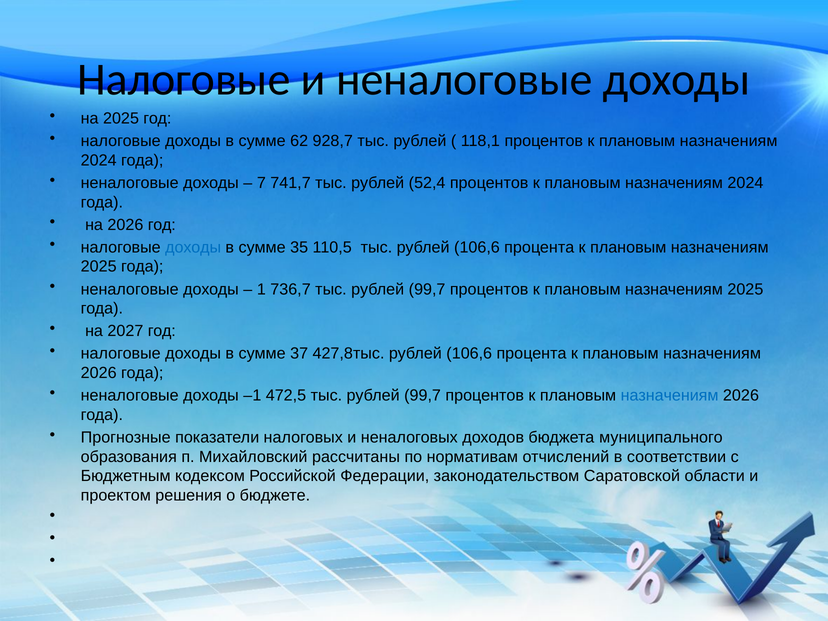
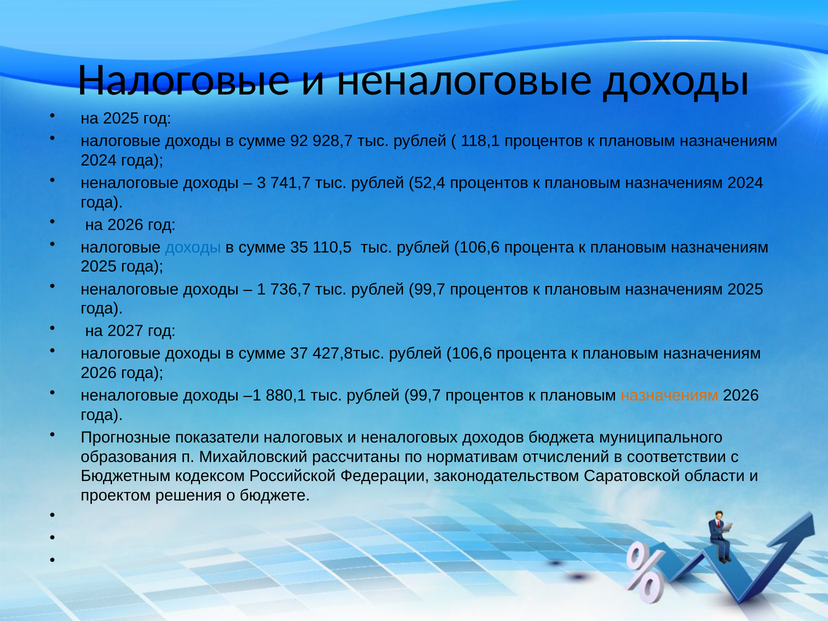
62: 62 -> 92
7: 7 -> 3
472,5: 472,5 -> 880,1
назначениям at (670, 396) colour: blue -> orange
